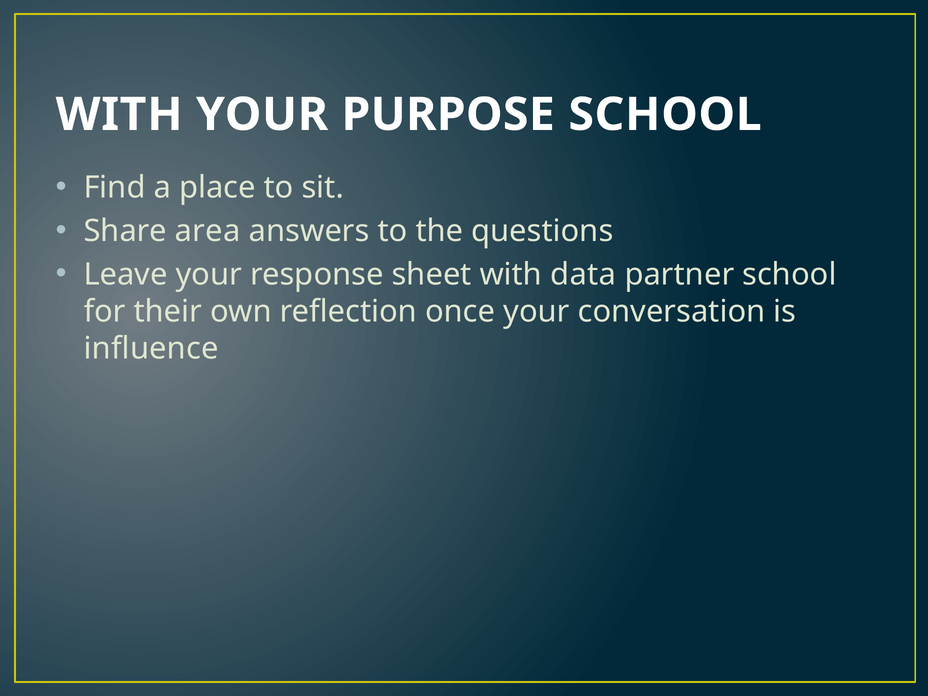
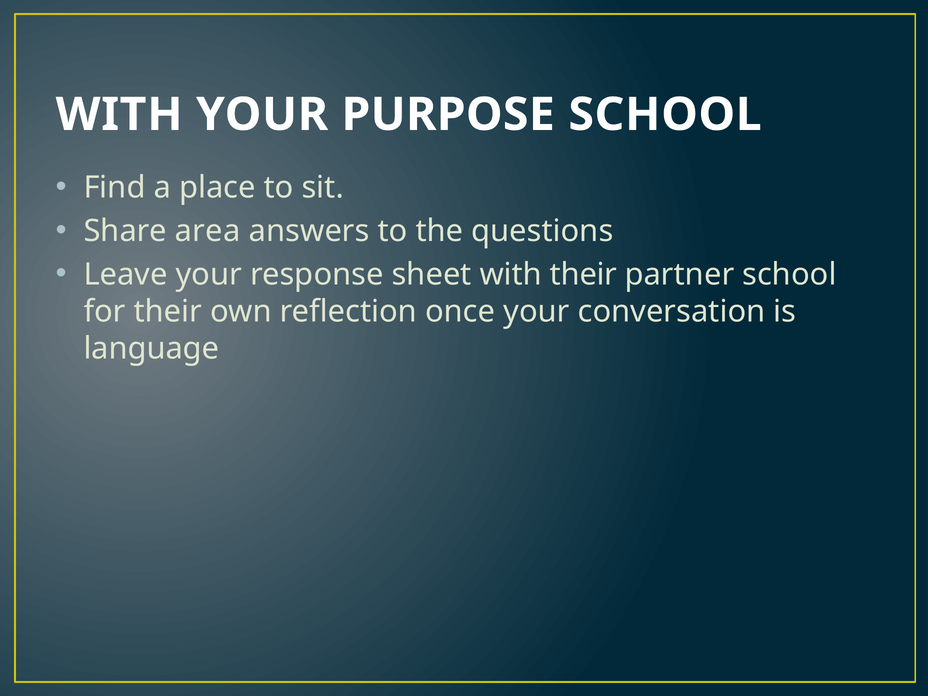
with data: data -> their
influence: influence -> language
